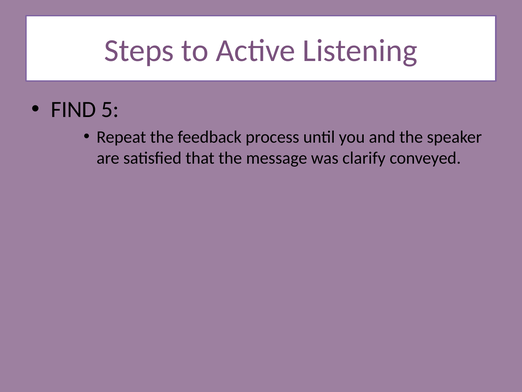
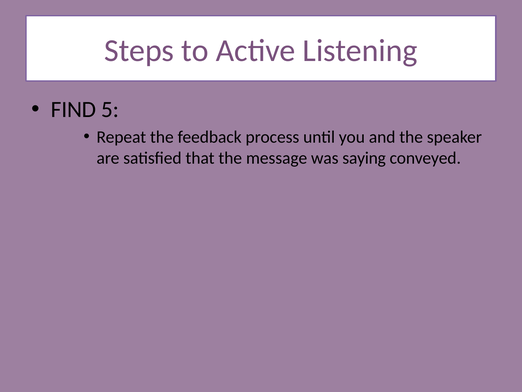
clarify: clarify -> saying
